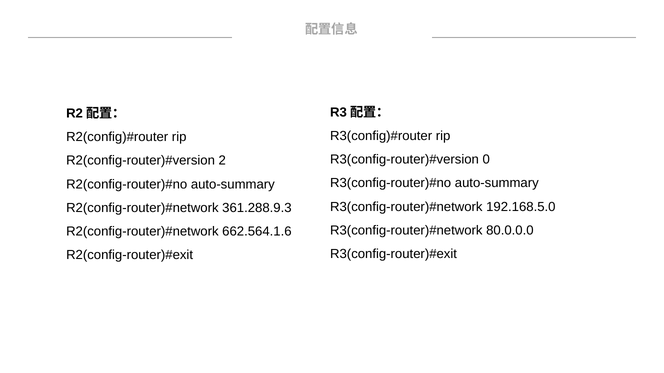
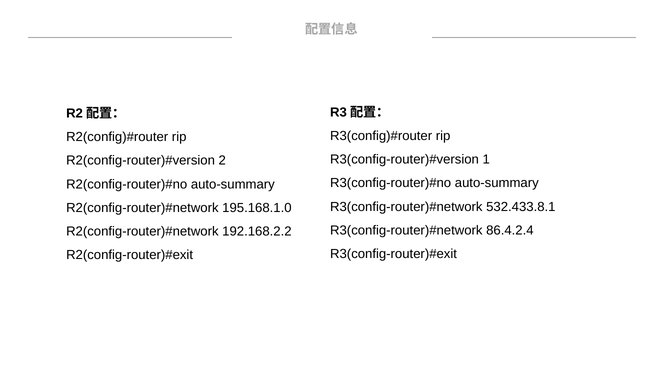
0: 0 -> 1
192.168.5.0: 192.168.5.0 -> 532.433.8.1
361.288.9.3: 361.288.9.3 -> 195.168.1.0
80.0.0.0: 80.0.0.0 -> 86.4.2.4
662.564.1.6: 662.564.1.6 -> 192.168.2.2
